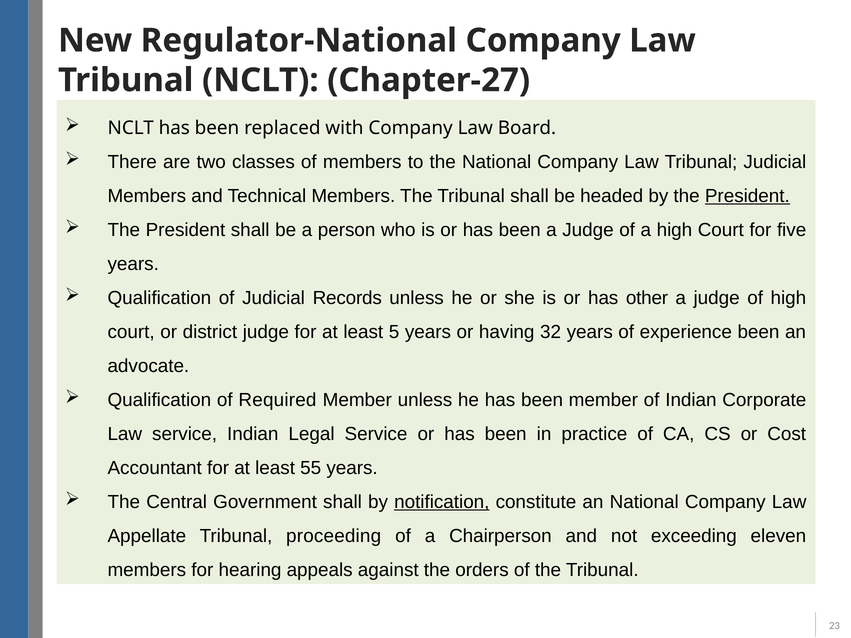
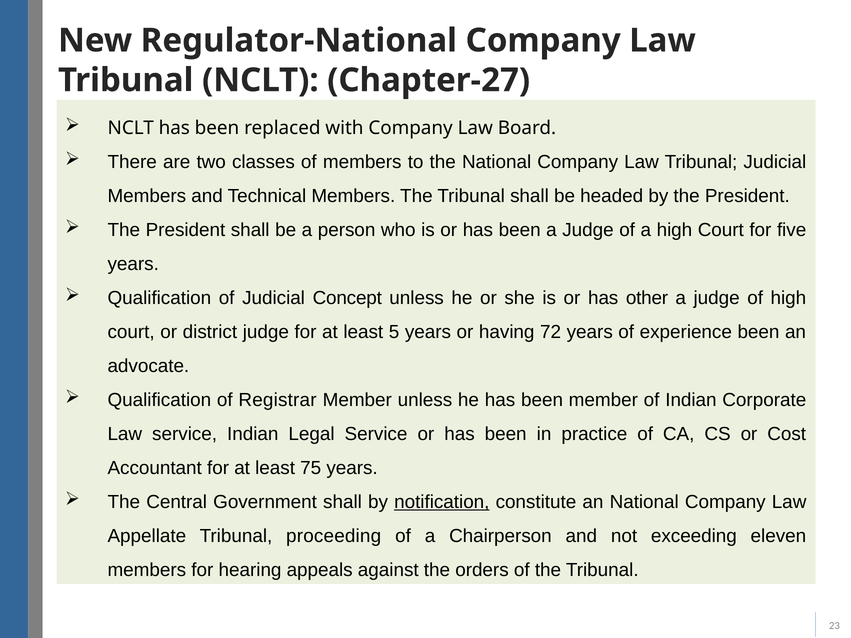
President at (747, 196) underline: present -> none
Records: Records -> Concept
32: 32 -> 72
Required: Required -> Registrar
55: 55 -> 75
